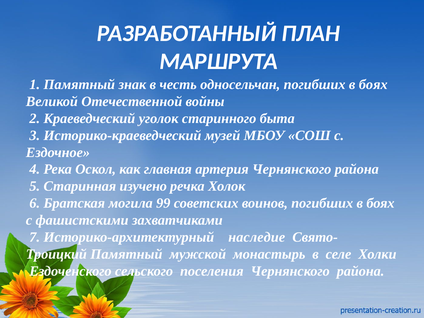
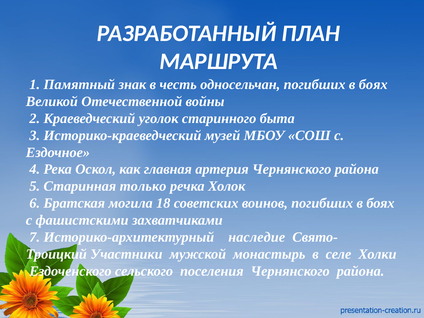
изучено: изучено -> только
99: 99 -> 18
Памятный at (126, 254): Памятный -> Участники
